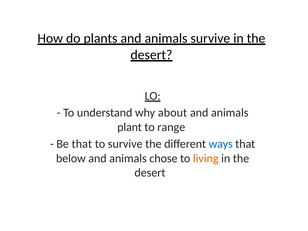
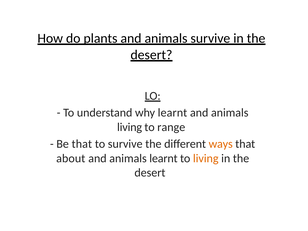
why about: about -> learnt
plant at (130, 127): plant -> living
ways colour: blue -> orange
below: below -> about
animals chose: chose -> learnt
